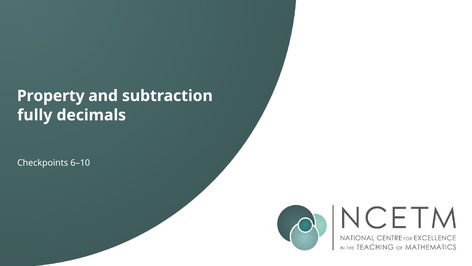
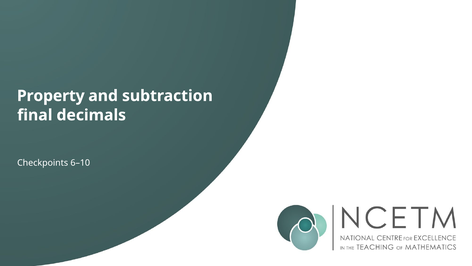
fully: fully -> final
